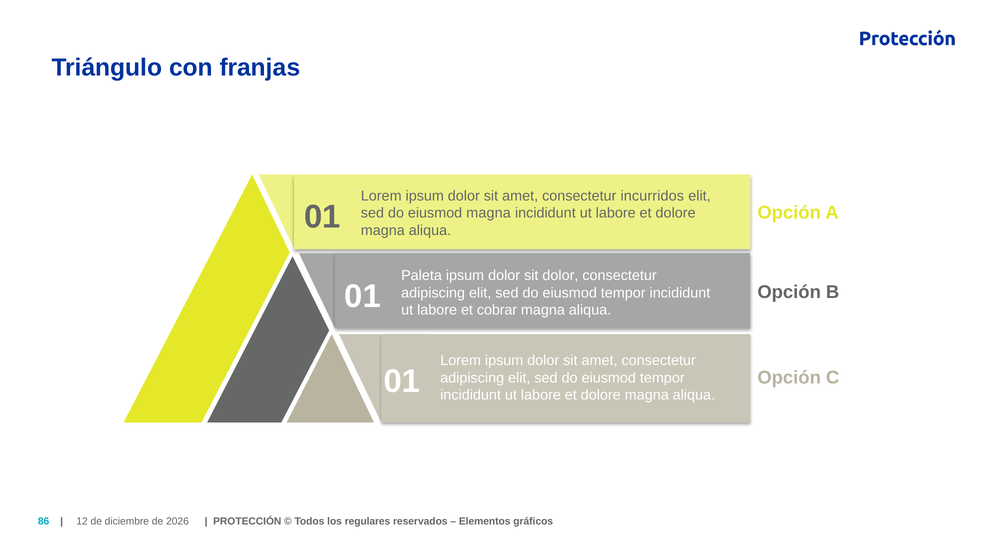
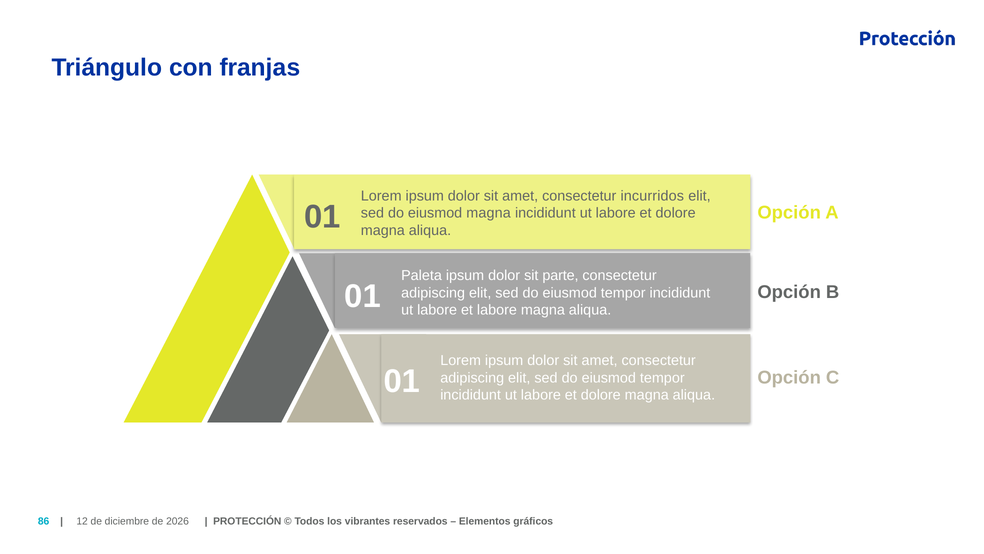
sit dolor: dolor -> parte
et cobrar: cobrar -> labore
regulares: regulares -> vibrantes
